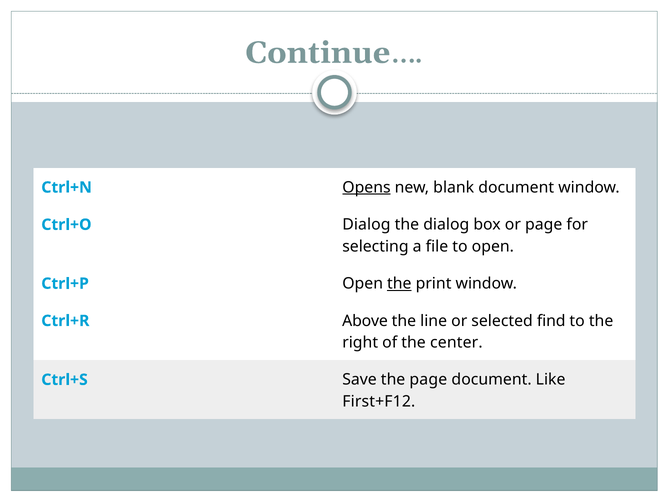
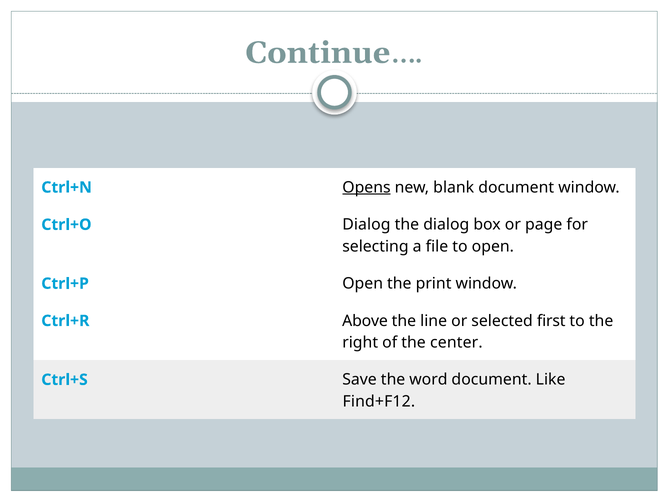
the at (399, 283) underline: present -> none
find: find -> first
the page: page -> word
First+F12: First+F12 -> Find+F12
